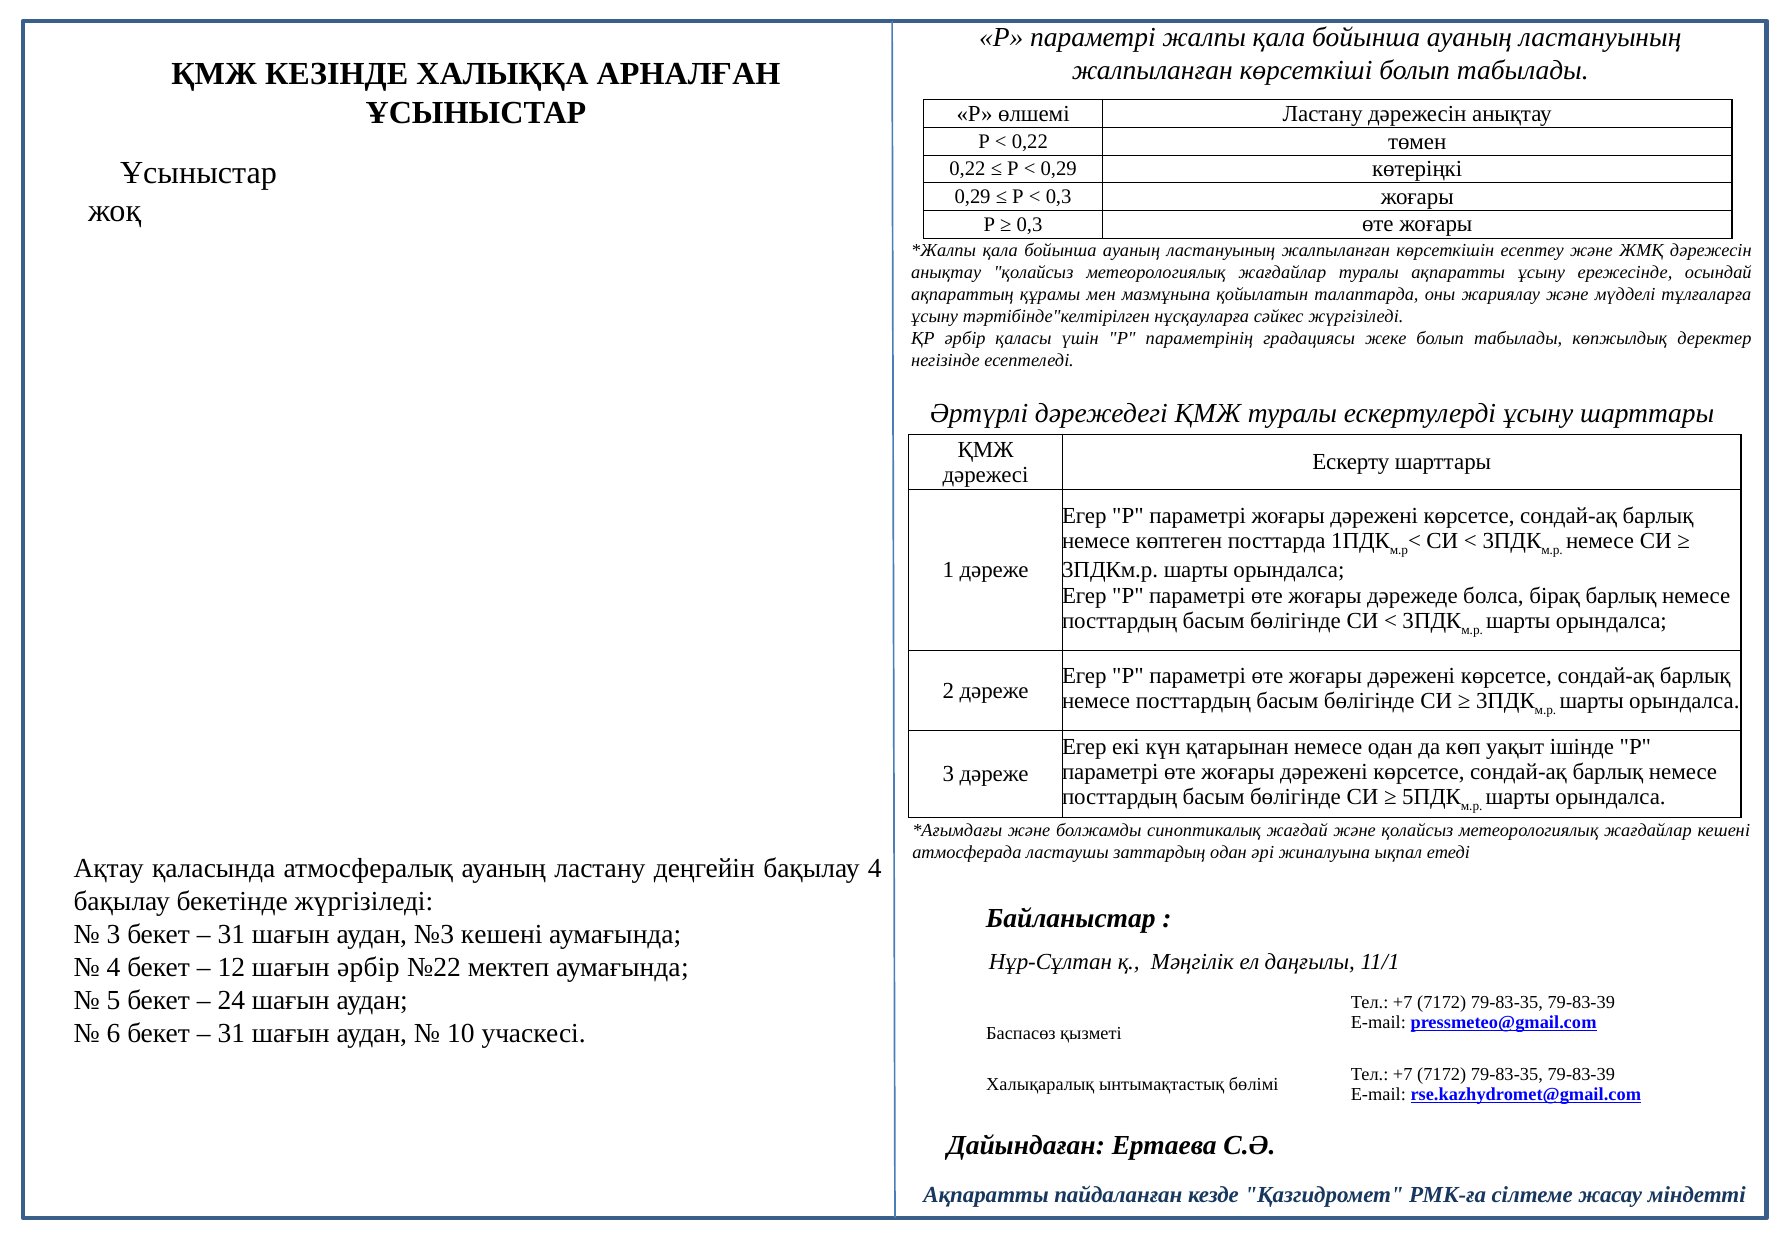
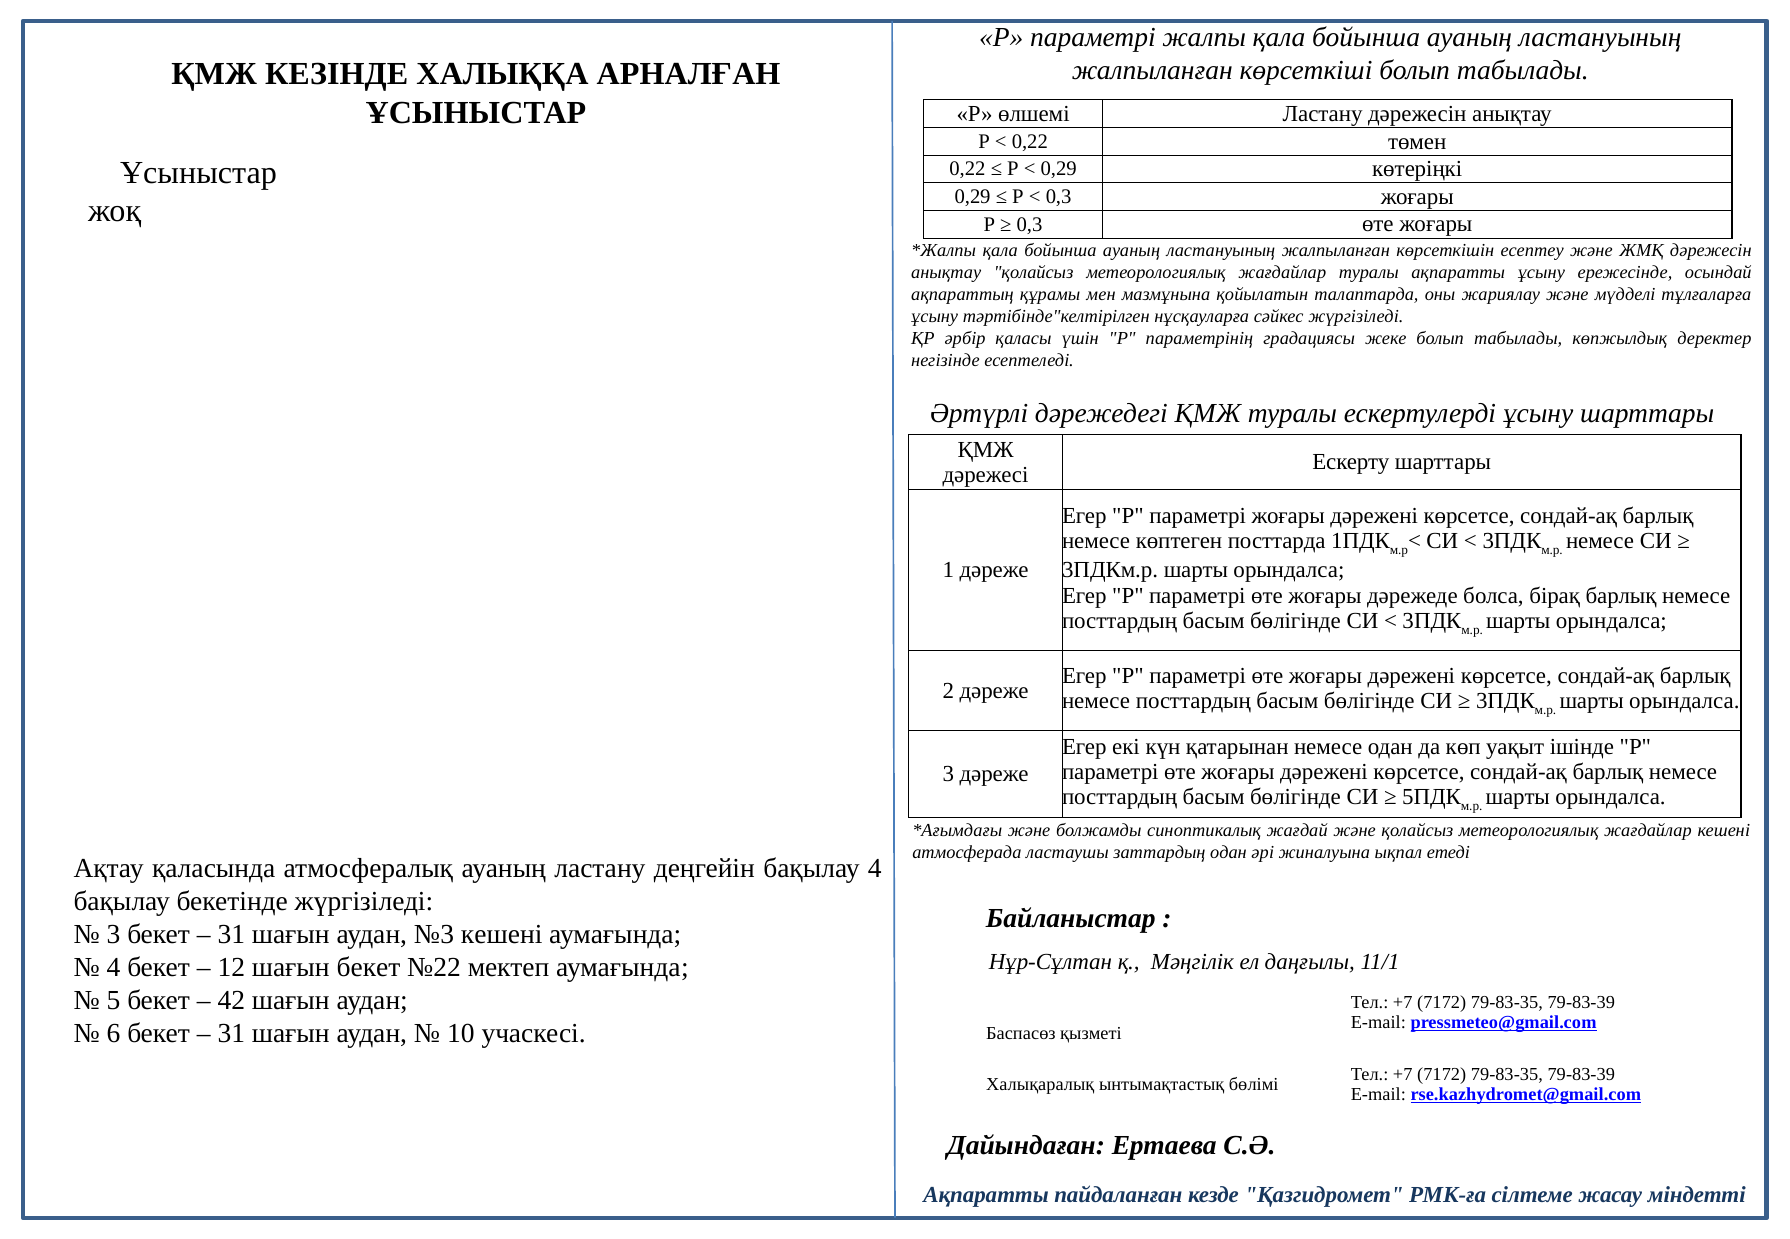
шағын әрбір: әрбір -> бекет
24: 24 -> 42
